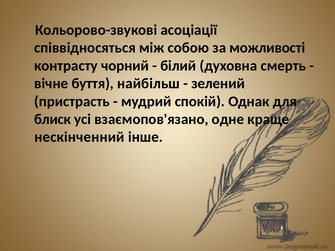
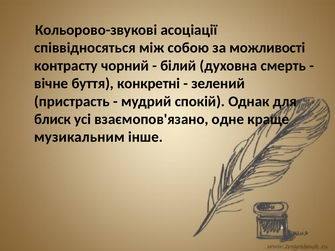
найбільш: найбільш -> конкретні
нескінченний: нескінченний -> музикальним
